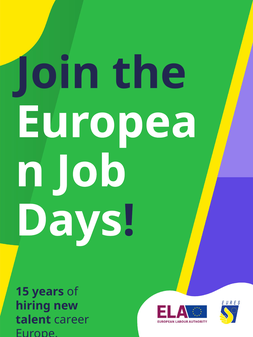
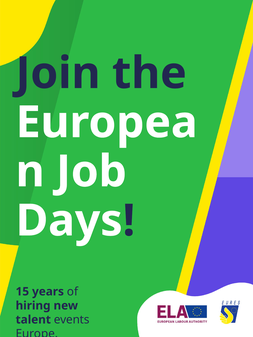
career: career -> events
